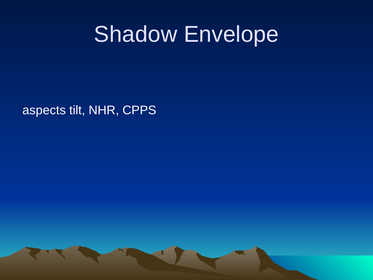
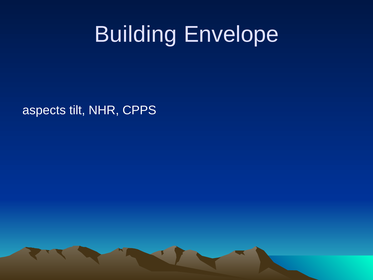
Shadow: Shadow -> Building
